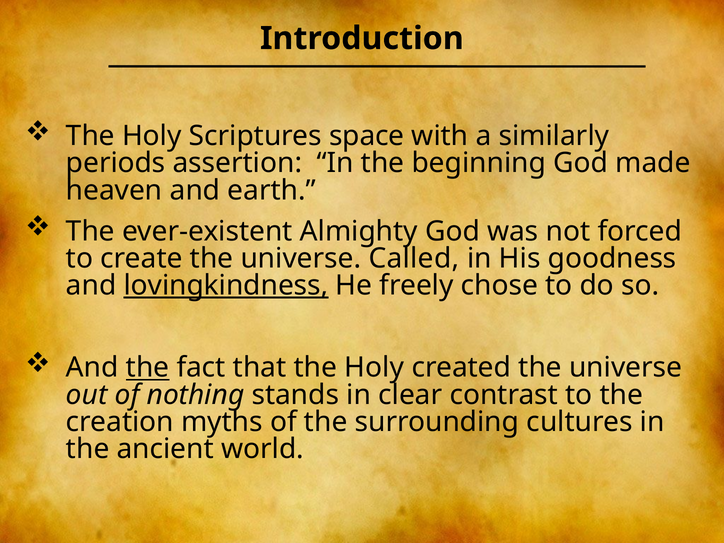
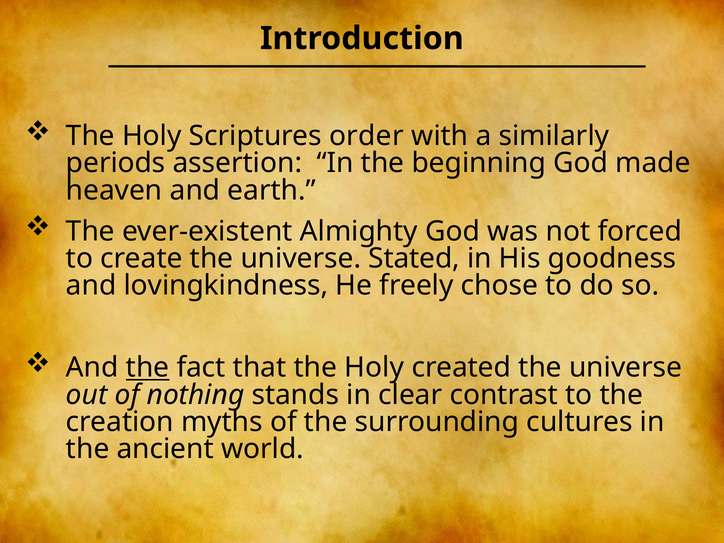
space: space -> order
Called: Called -> Stated
lovingkindness underline: present -> none
